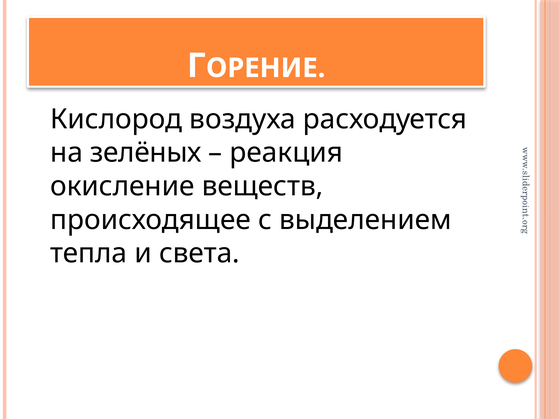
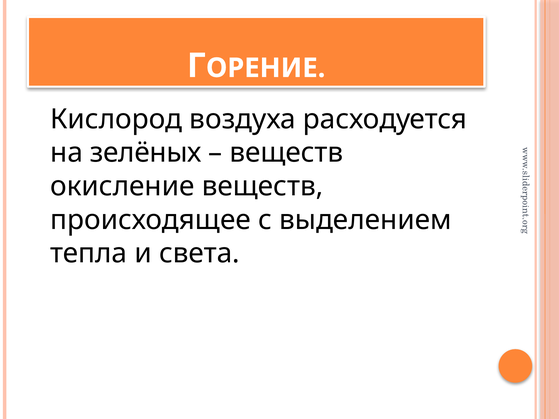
реакция at (286, 153): реакция -> веществ
